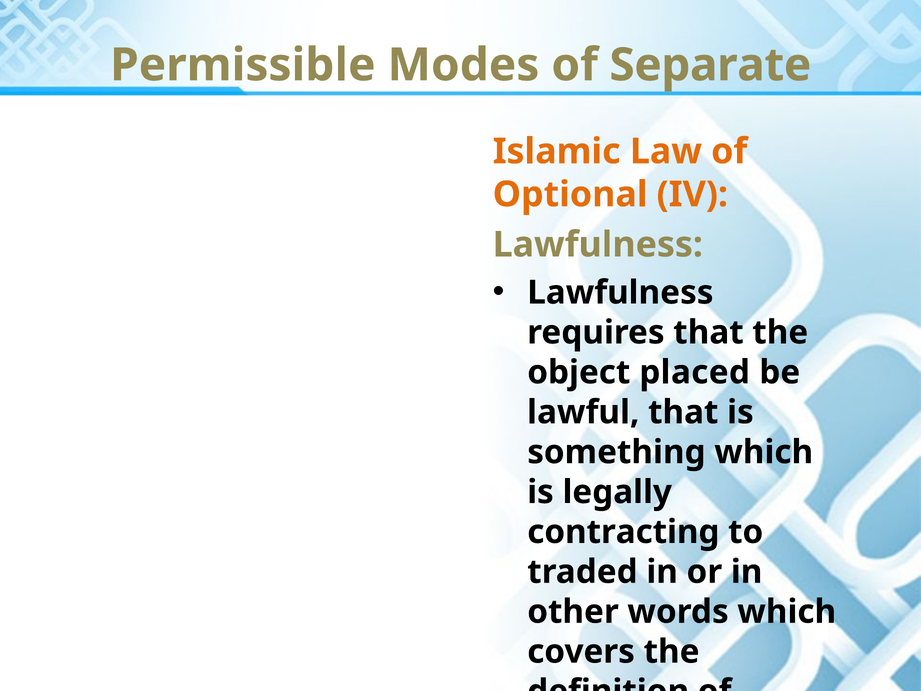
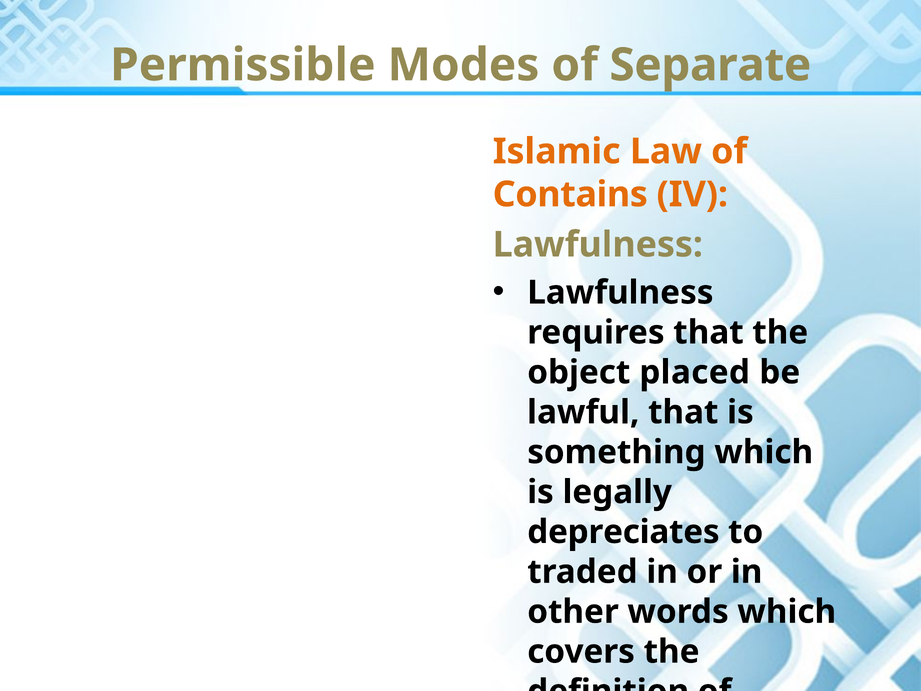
Optional: Optional -> Contains
contracting: contracting -> depreciates
